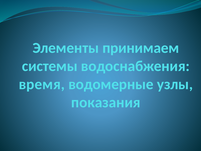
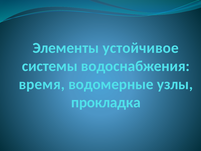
принимаем: принимаем -> устойчивое
показания: показания -> прокладка
